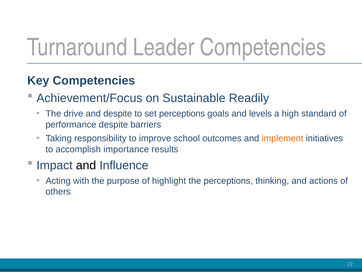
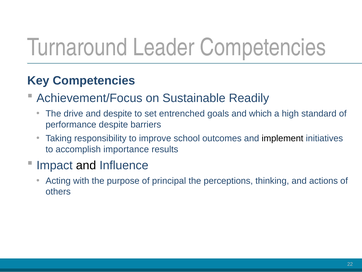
set perceptions: perceptions -> entrenched
levels: levels -> which
implement colour: orange -> black
highlight: highlight -> principal
